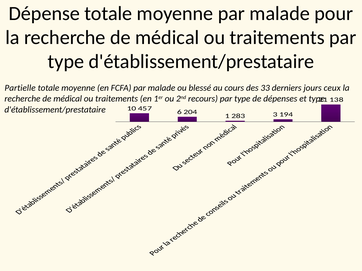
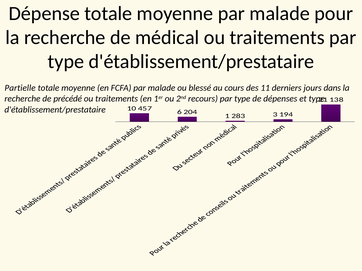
33: 33 -> 11
ceux: ceux -> dans
médical at (68, 99): médical -> précédé
